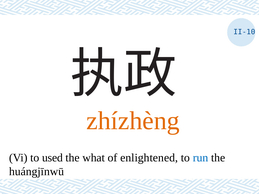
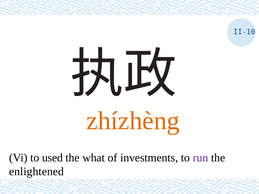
enlightened: enlightened -> investments
run colour: blue -> purple
huángjīnwū: huángjīnwū -> enlightened
